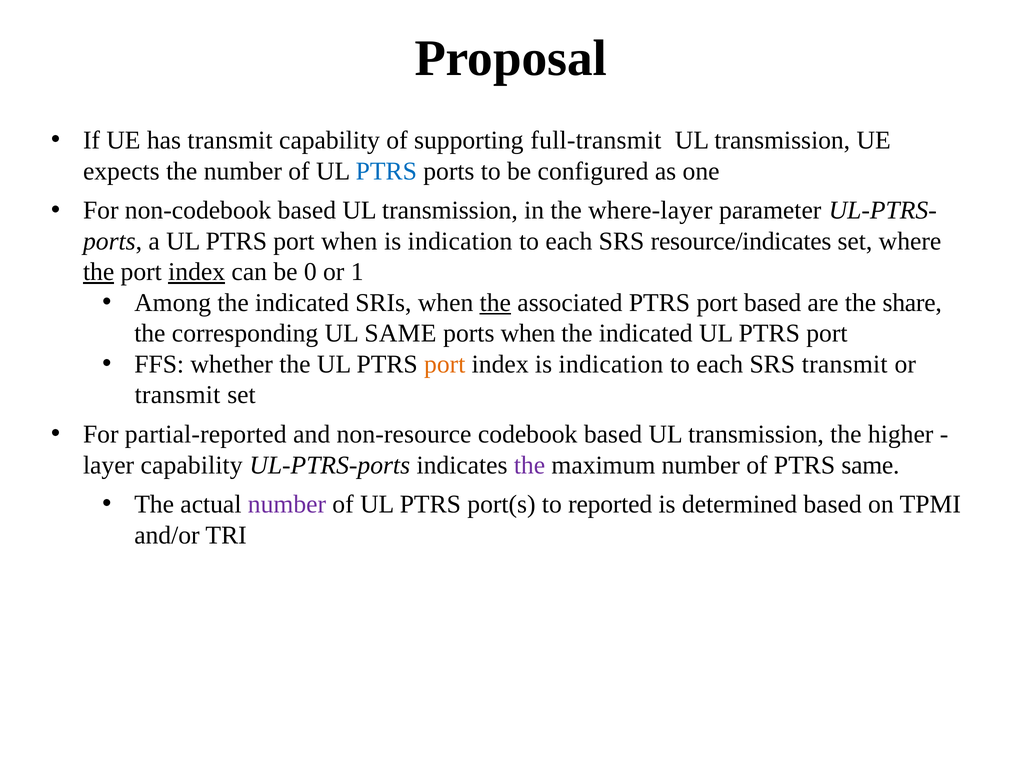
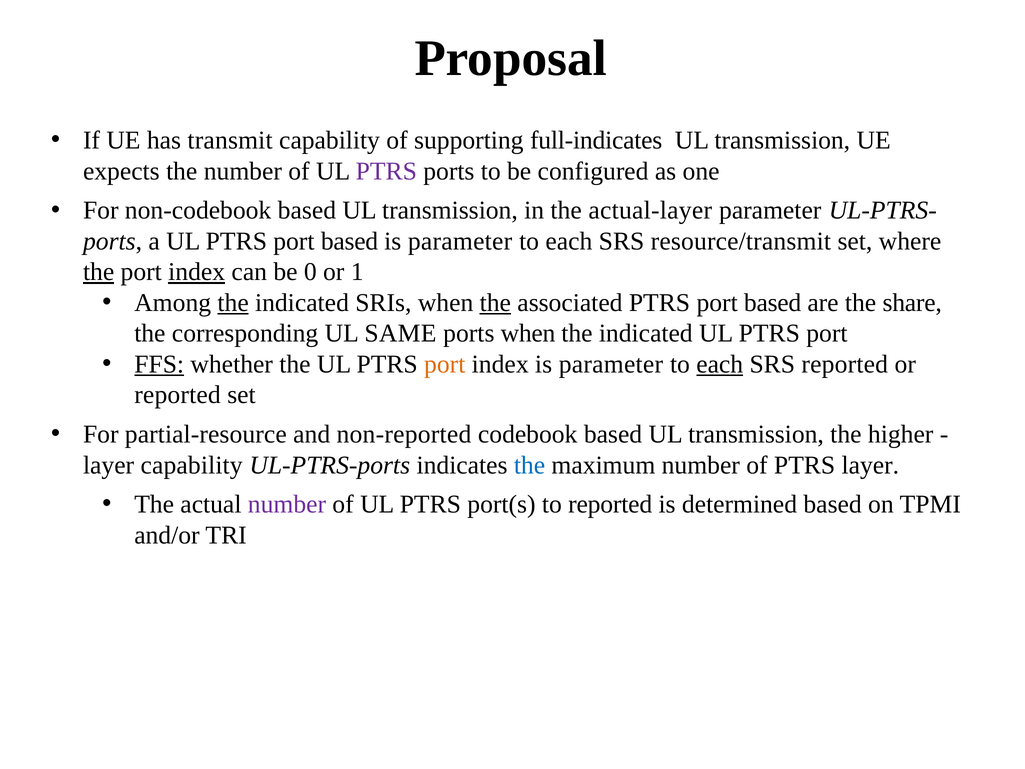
full-transmit: full-transmit -> full-indicates
PTRS at (386, 171) colour: blue -> purple
where-layer: where-layer -> actual-layer
UL PTRS port when: when -> based
indication at (460, 241): indication -> parameter
resource/indicates: resource/indicates -> resource/transmit
the at (233, 303) underline: none -> present
FFS underline: none -> present
index is indication: indication -> parameter
each at (720, 364) underline: none -> present
SRS transmit: transmit -> reported
transmit at (177, 395): transmit -> reported
partial-reported: partial-reported -> partial-resource
non-resource: non-resource -> non-reported
the at (530, 465) colour: purple -> blue
PTRS same: same -> layer
